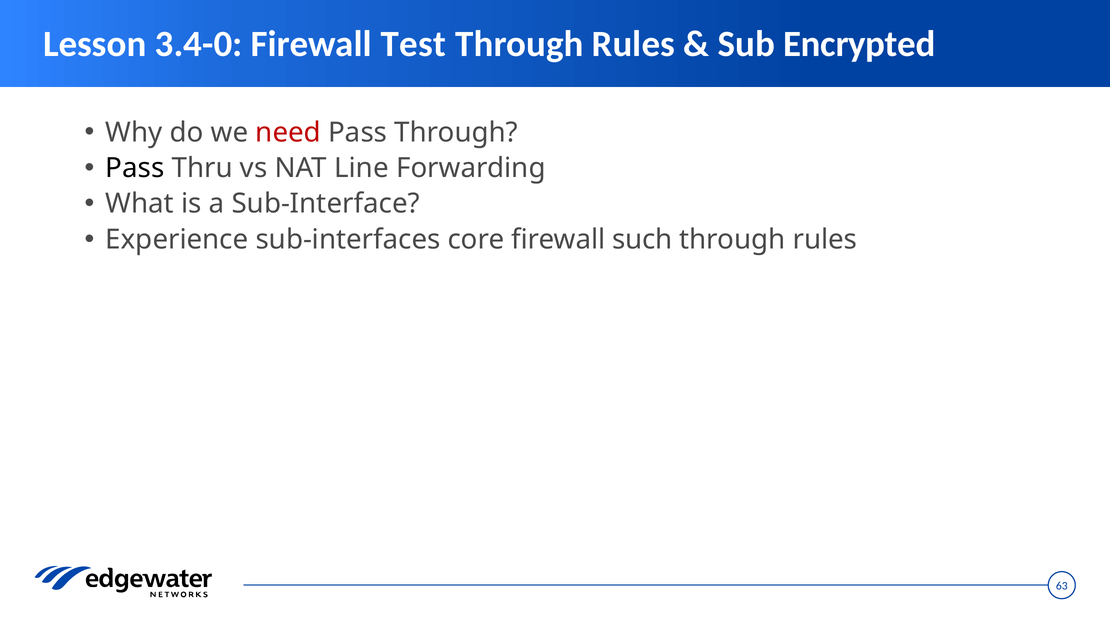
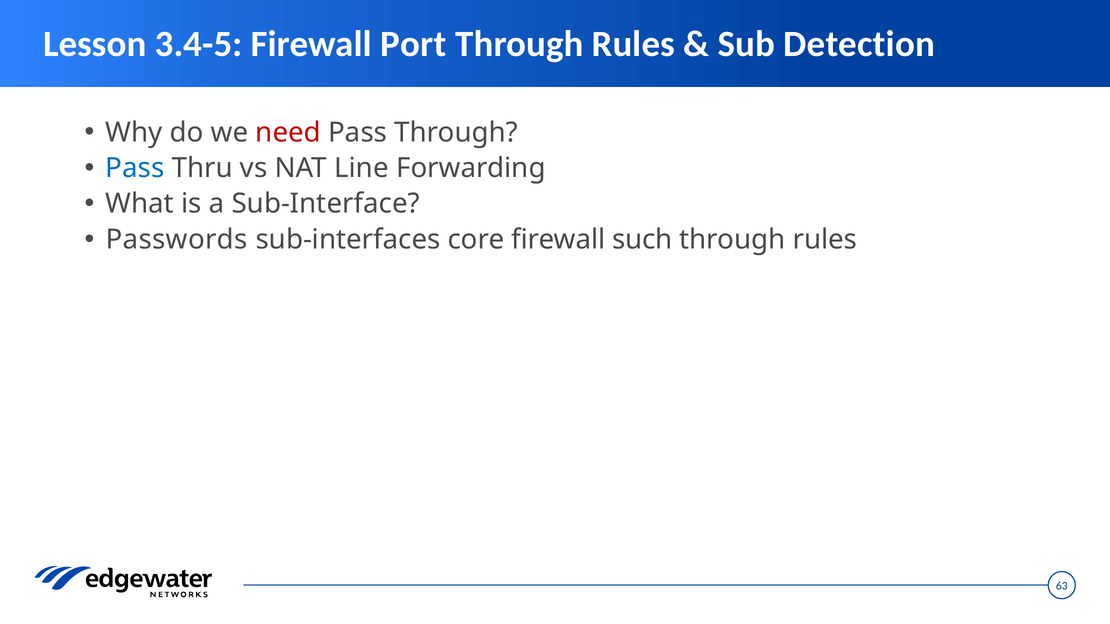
3.4-0: 3.4-0 -> 3.4-5
Test: Test -> Port
Encrypted: Encrypted -> Detection
Pass at (135, 168) colour: black -> blue
Experience: Experience -> Passwords
